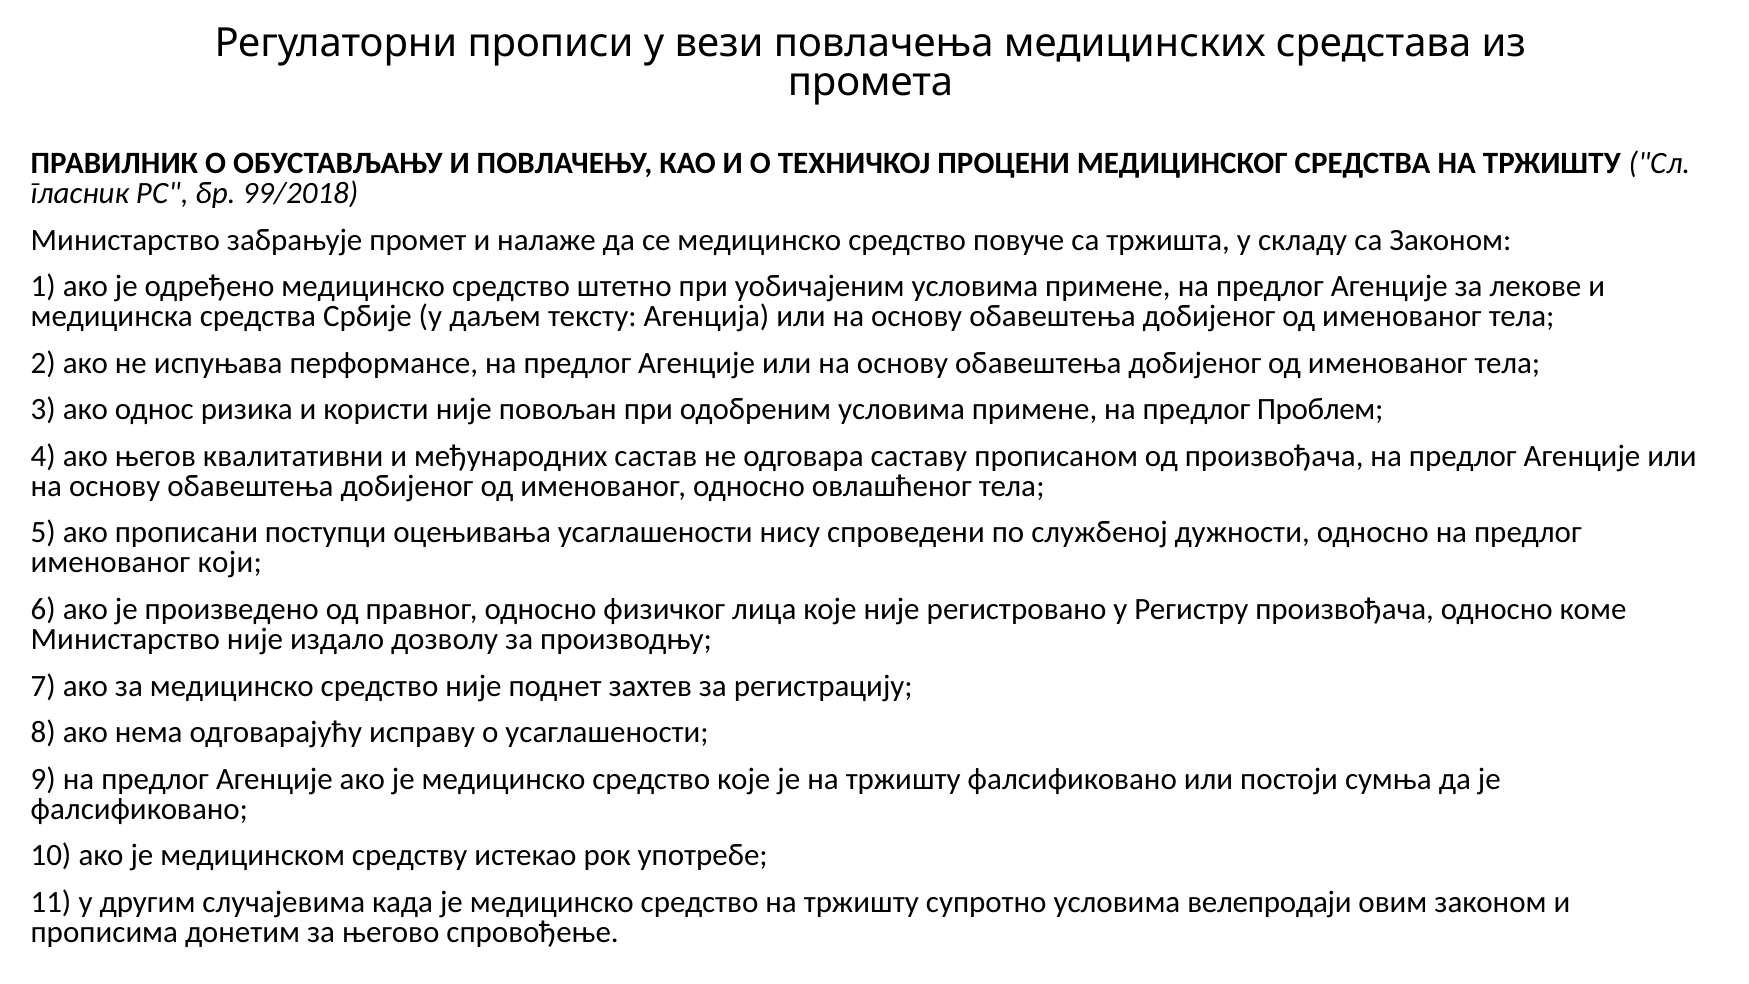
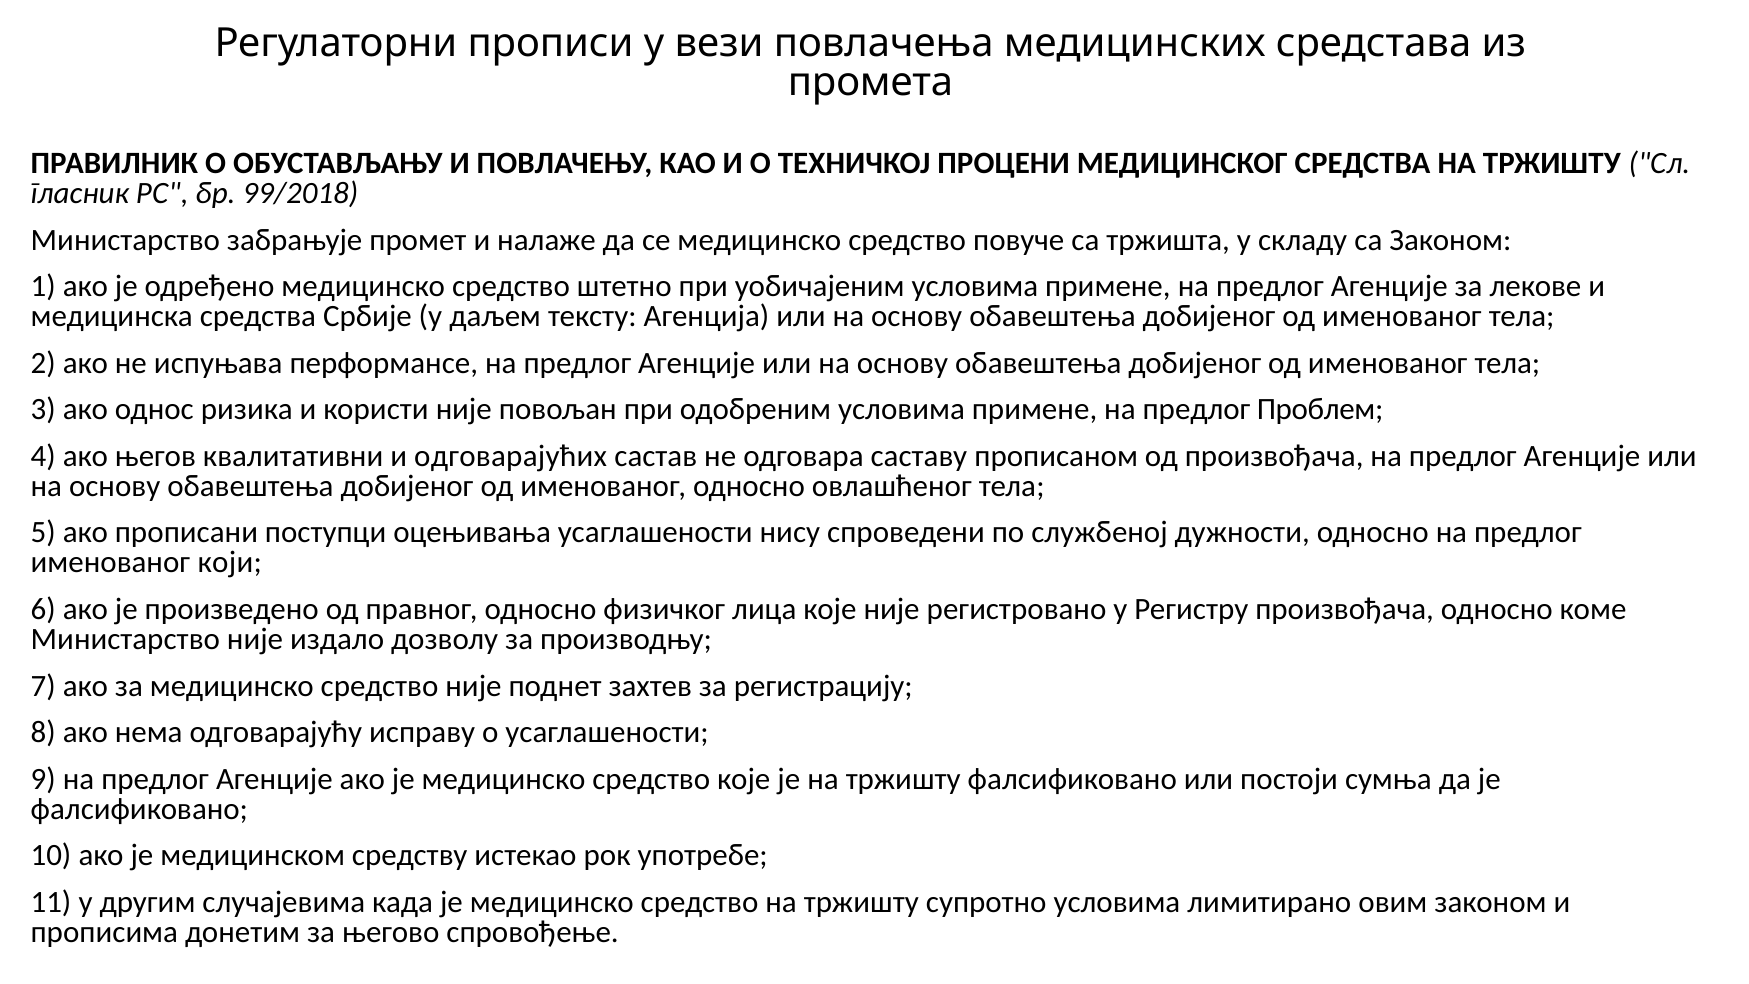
међународних: међународних -> одговарајућих
велепродаји: велепродаји -> лимитирано
